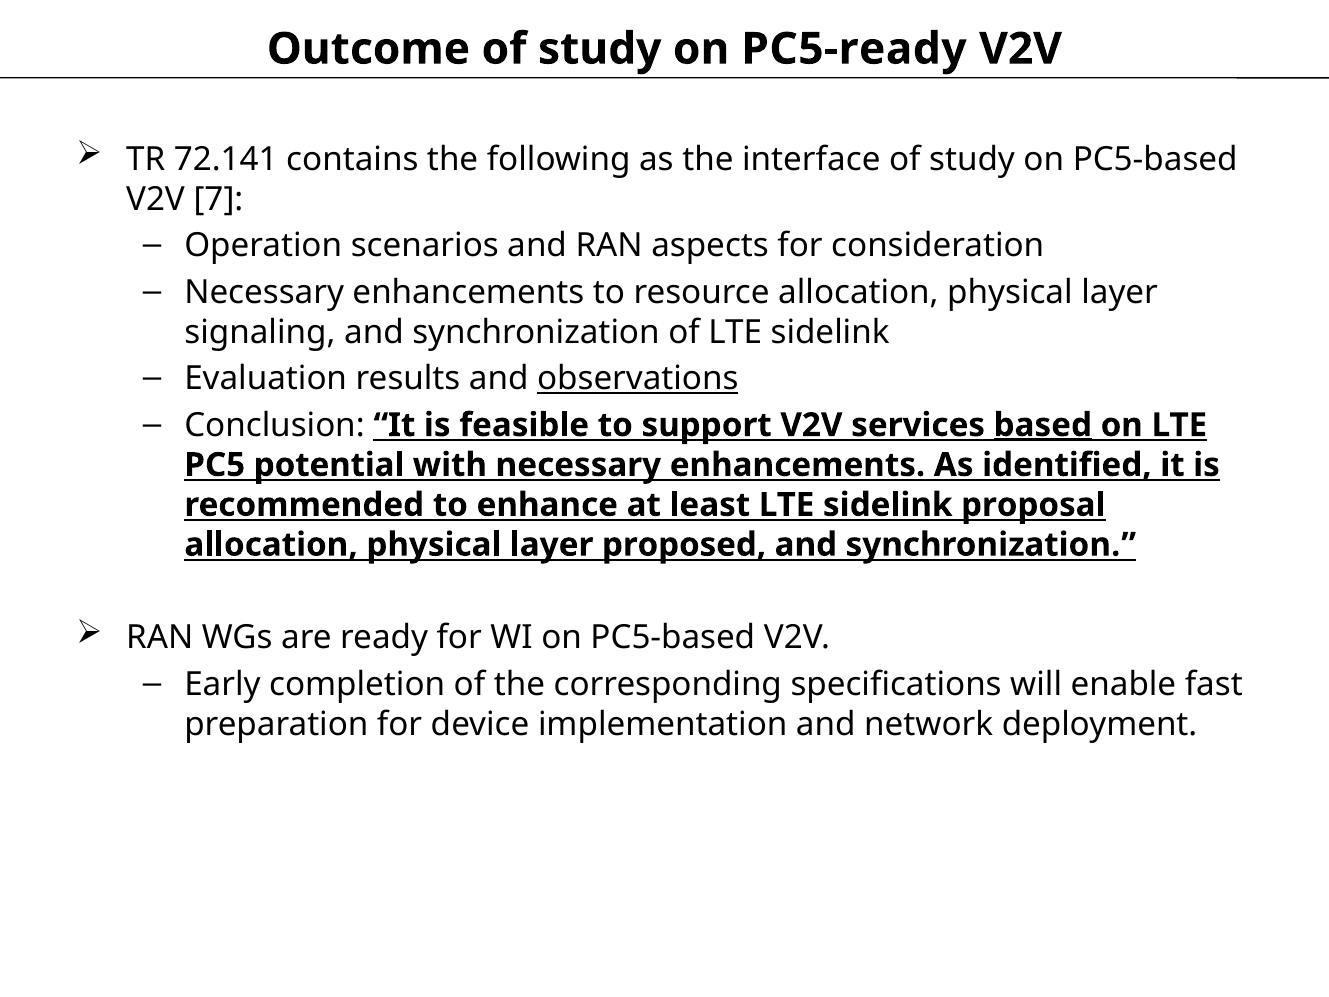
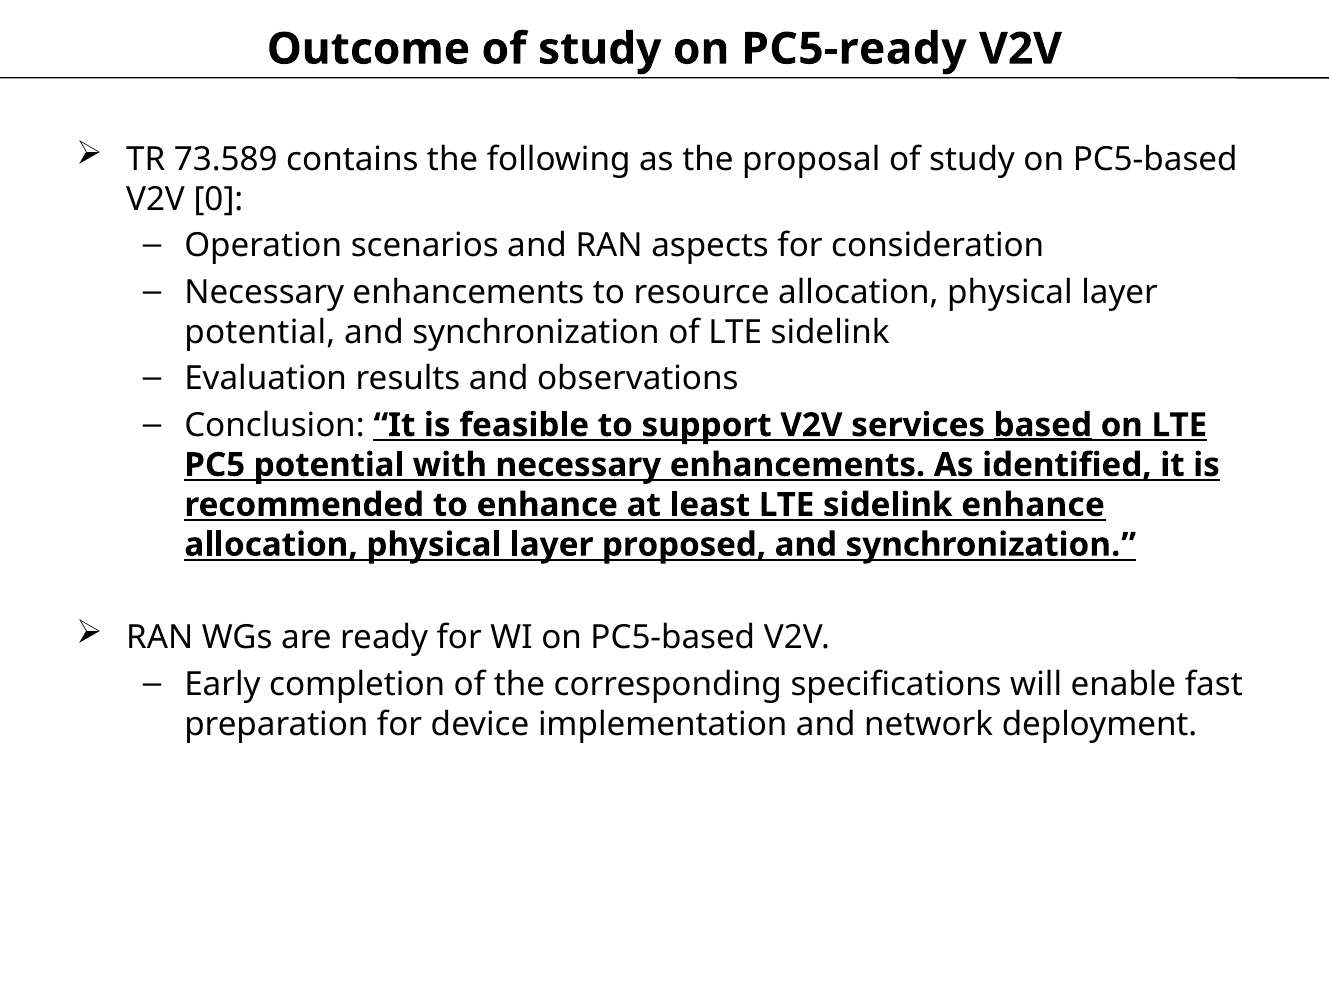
72.141: 72.141 -> 73.589
interface: interface -> proposal
7: 7 -> 0
signaling at (260, 332): signaling -> potential
observations underline: present -> none
sidelink proposal: proposal -> enhance
